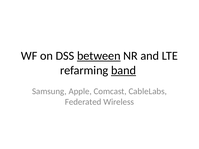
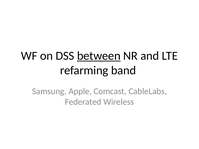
band underline: present -> none
